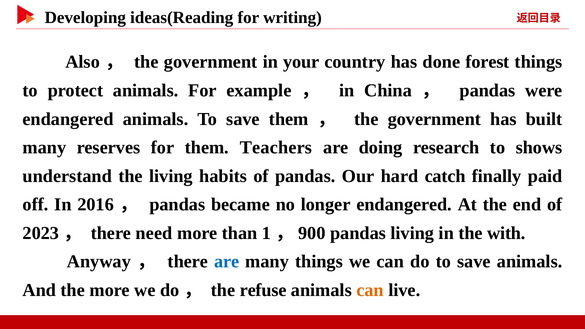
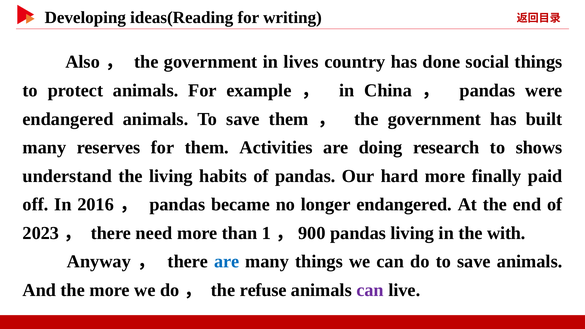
your: your -> lives
forest: forest -> social
Teachers: Teachers -> Activities
hard catch: catch -> more
can at (370, 290) colour: orange -> purple
